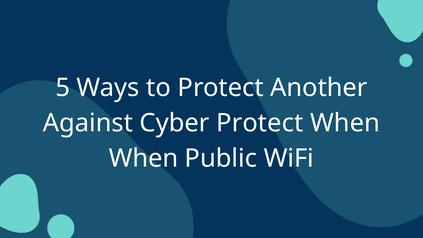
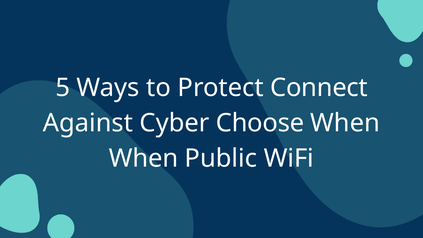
Another: Another -> Connect
Cyber Protect: Protect -> Choose
